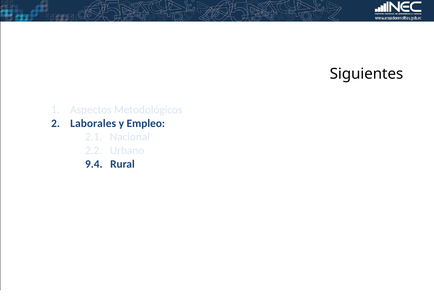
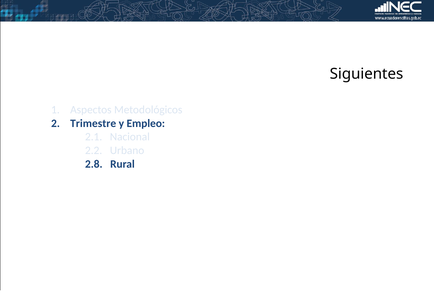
Laborales: Laborales -> Trimestre
9.4: 9.4 -> 2.8
